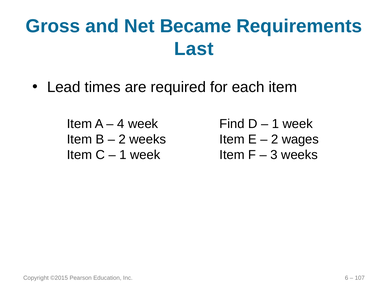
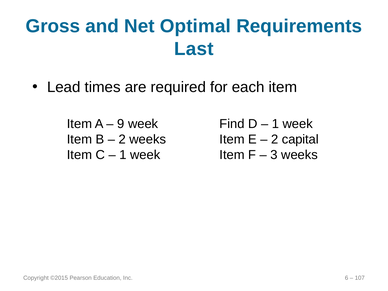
Became: Became -> Optimal
4: 4 -> 9
wages: wages -> capital
